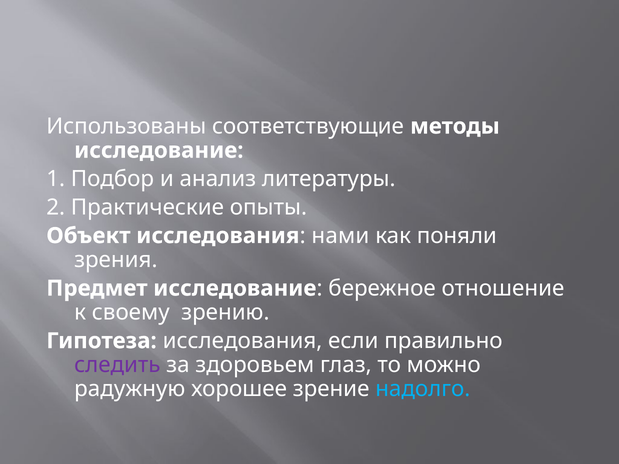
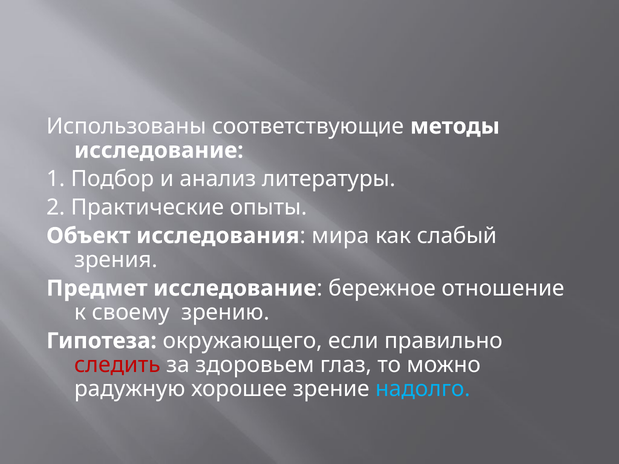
нами: нами -> мира
поняли: поняли -> слабый
Гипотеза исследования: исследования -> окружающего
следить colour: purple -> red
